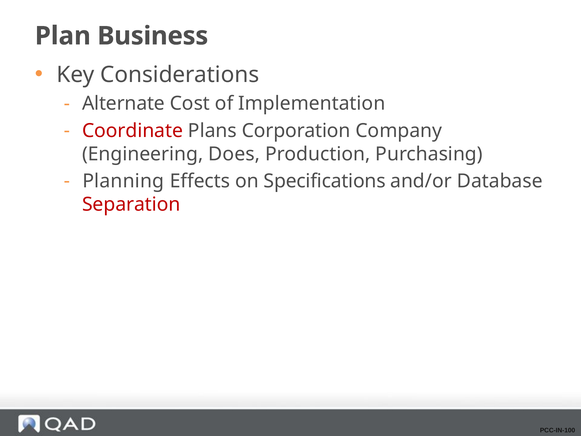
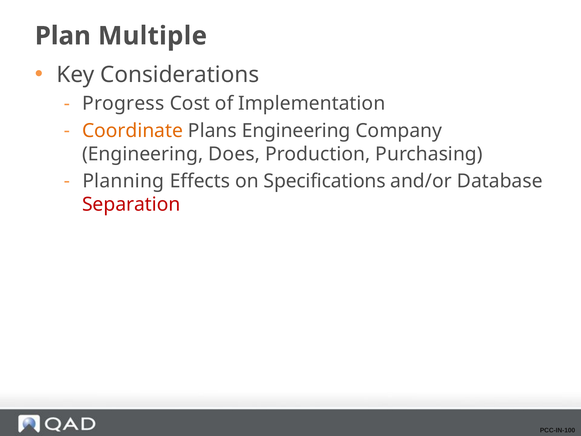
Business: Business -> Multiple
Alternate: Alternate -> Progress
Coordinate colour: red -> orange
Plans Corporation: Corporation -> Engineering
